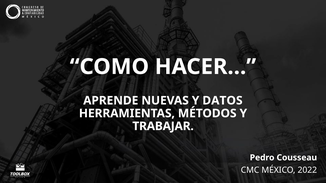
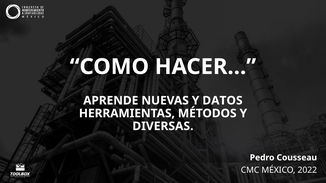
TRABAJAR: TRABAJAR -> DIVERSAS
